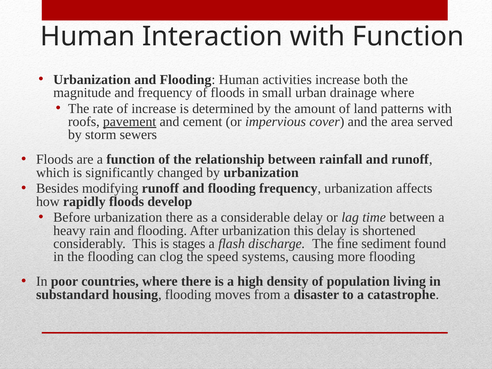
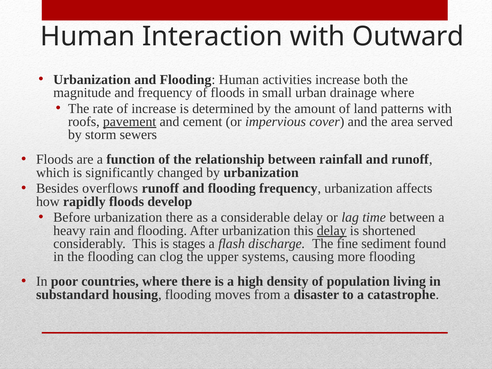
with Function: Function -> Outward
modifying: modifying -> overflows
delay at (332, 231) underline: none -> present
speed: speed -> upper
